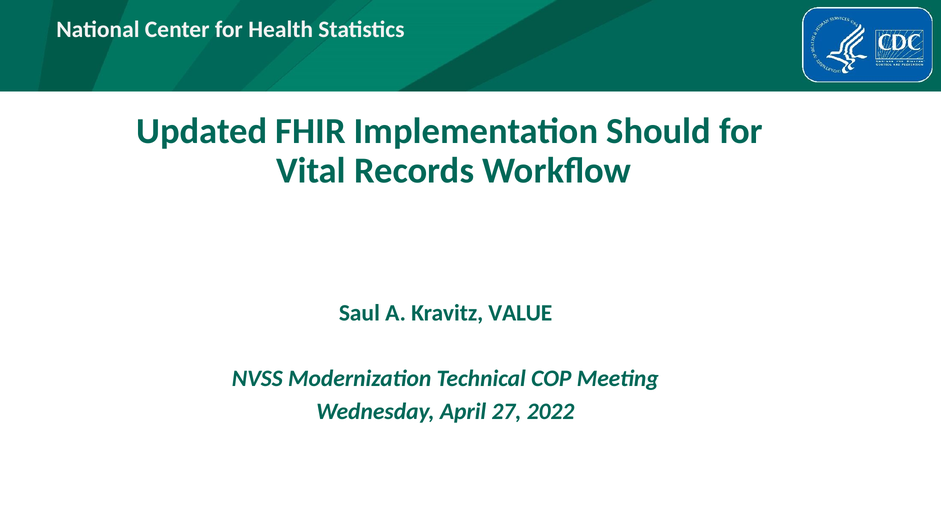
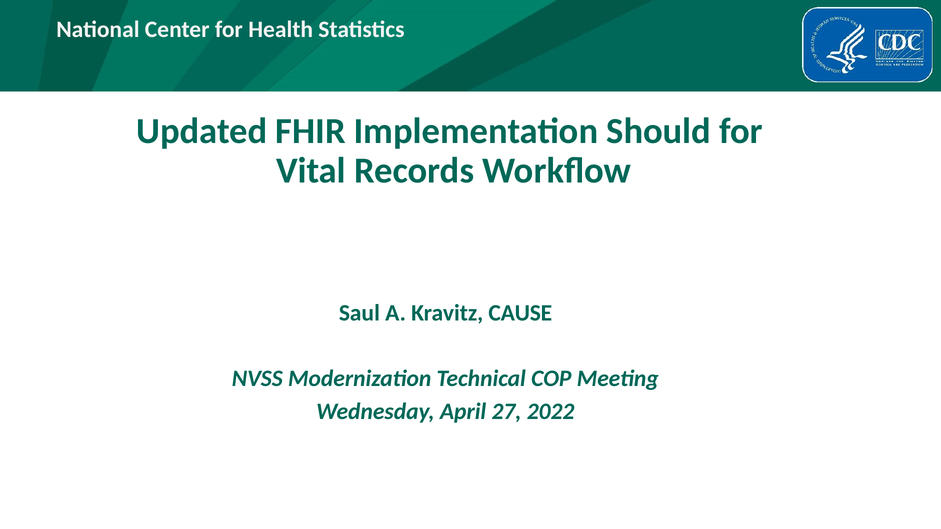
VALUE: VALUE -> CAUSE
